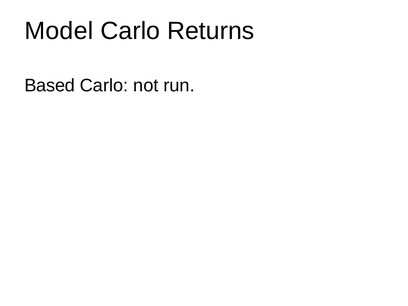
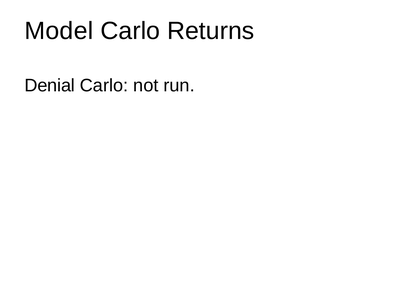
Based: Based -> Denial
